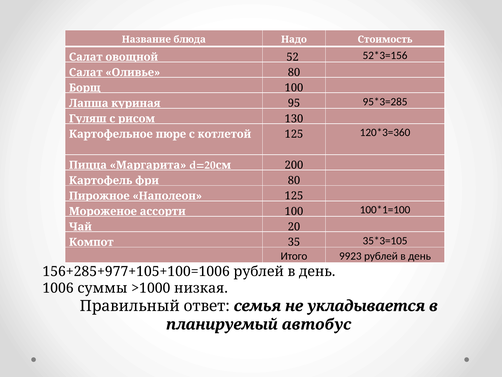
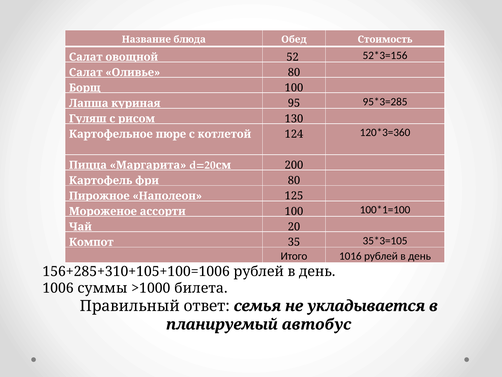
Надо: Надо -> Обед
котлетой 125: 125 -> 124
9923: 9923 -> 1016
156+285+977+105+100=1006: 156+285+977+105+100=1006 -> 156+285+310+105+100=1006
низкая: низкая -> билета
